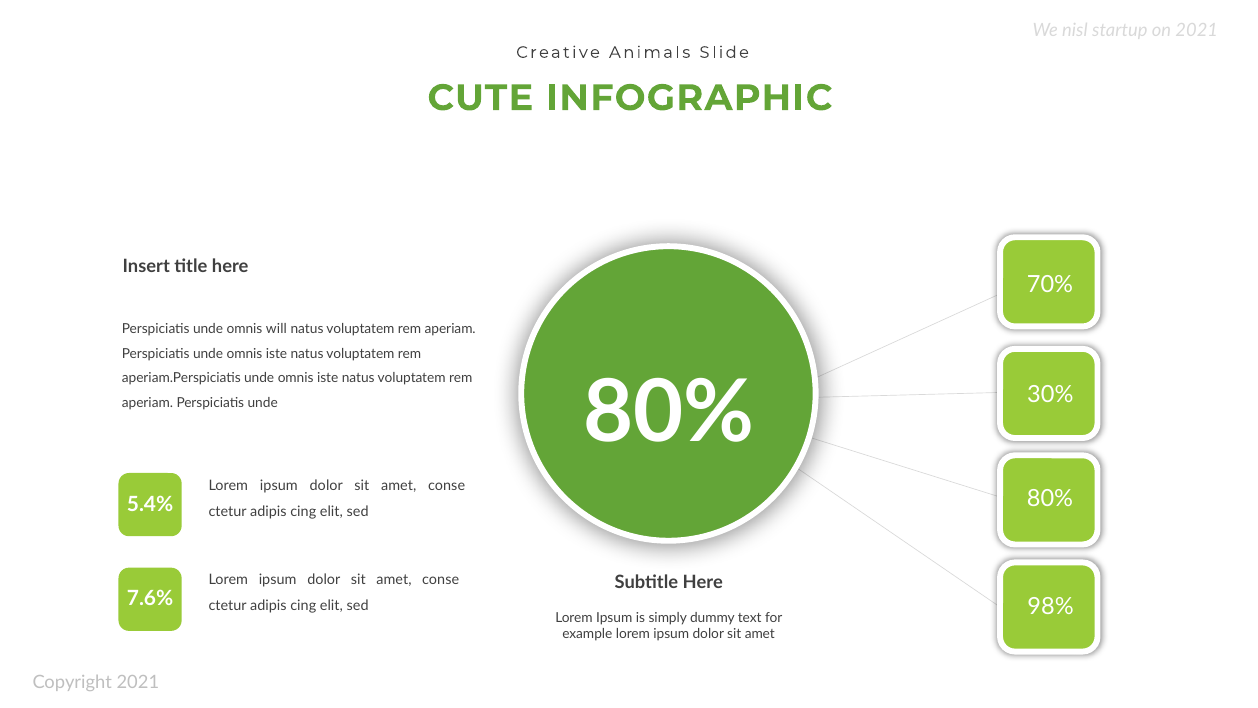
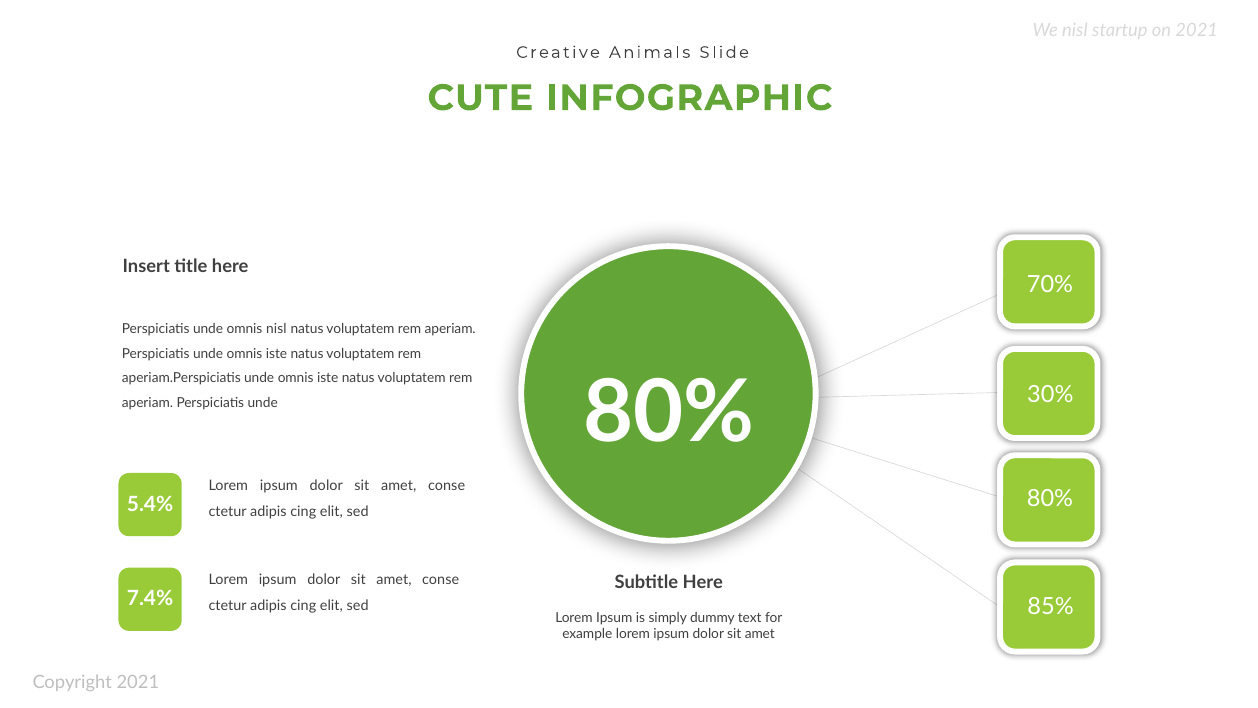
omnis will: will -> nisl
7.6%: 7.6% -> 7.4%
98%: 98% -> 85%
